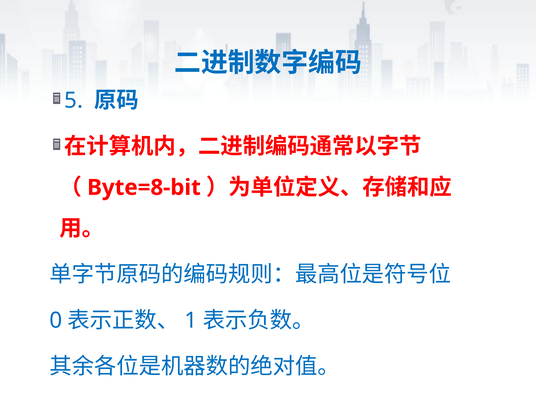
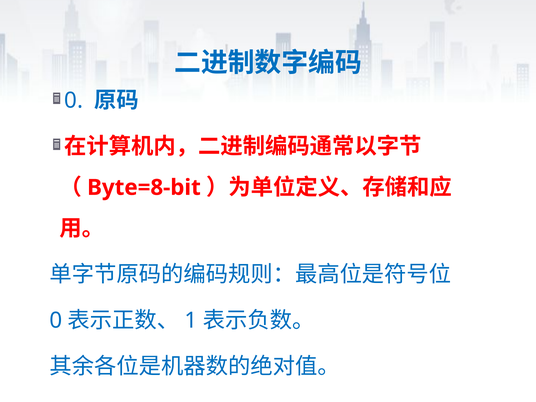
5 at (74, 101): 5 -> 0
